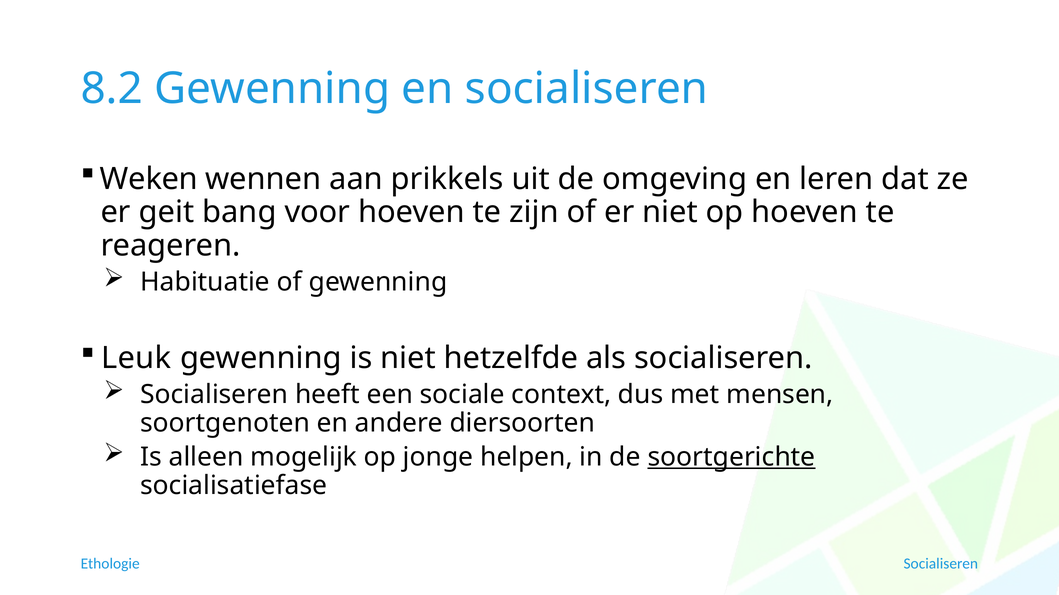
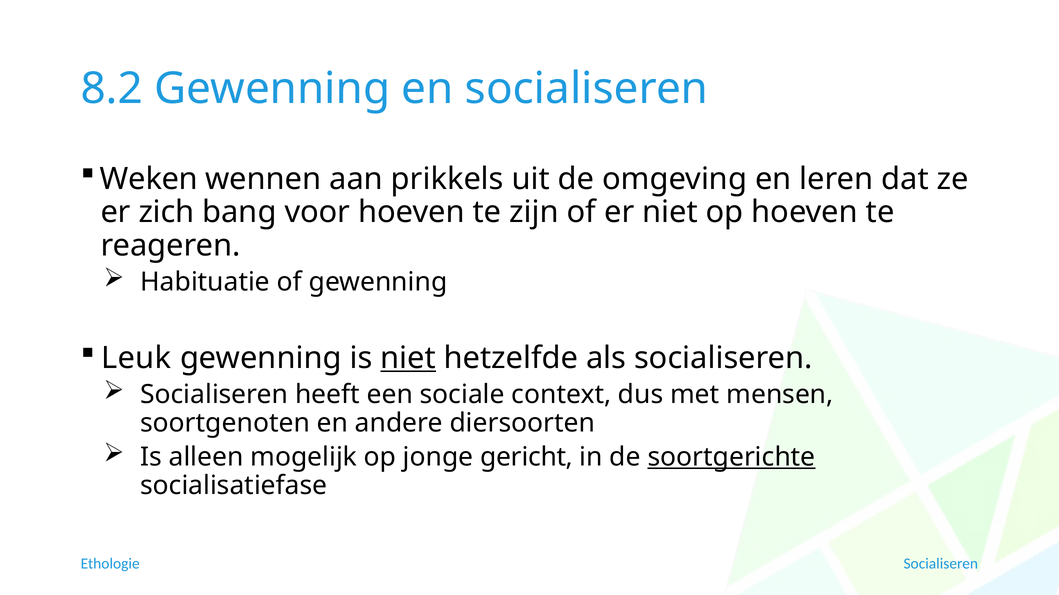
geit: geit -> zich
niet at (408, 358) underline: none -> present
helpen: helpen -> gericht
